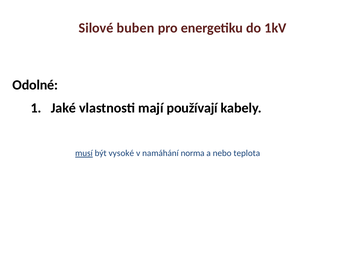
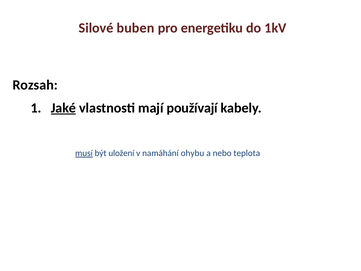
Odolné: Odolné -> Rozsah
Jaké underline: none -> present
vysoké: vysoké -> uložení
norma: norma -> ohybu
